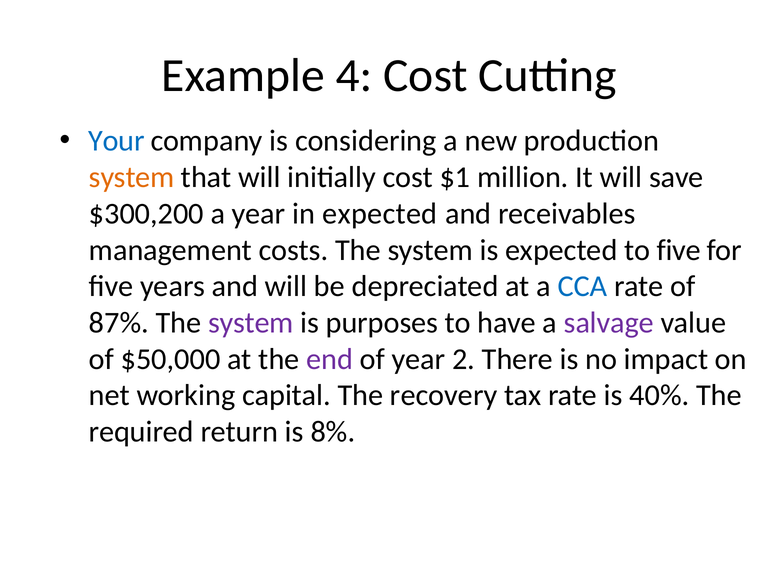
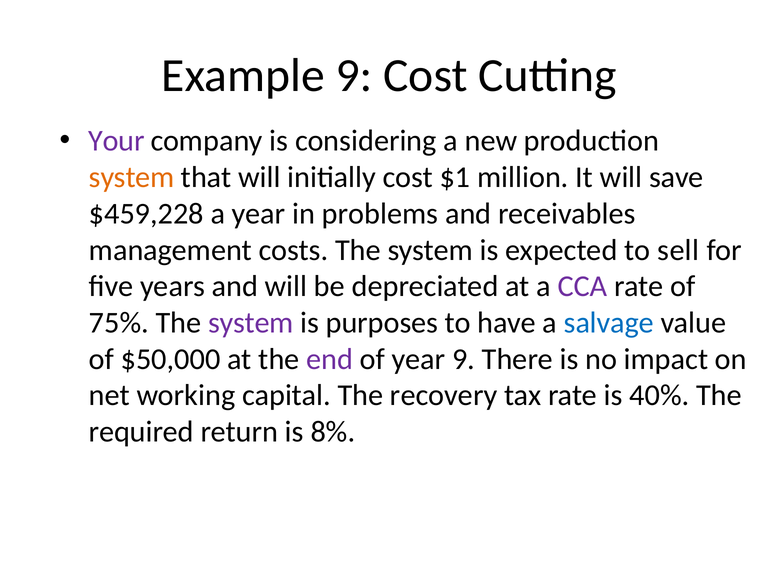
Example 4: 4 -> 9
Your colour: blue -> purple
$300,200: $300,200 -> $459,228
in expected: expected -> problems
to five: five -> sell
CCA colour: blue -> purple
87%: 87% -> 75%
salvage colour: purple -> blue
year 2: 2 -> 9
